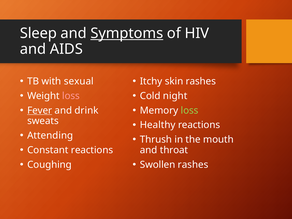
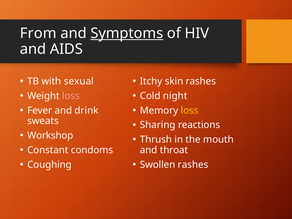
Sleep: Sleep -> From
Fever underline: present -> none
loss at (190, 110) colour: light green -> yellow
Healthy: Healthy -> Sharing
Attending: Attending -> Workshop
Constant reactions: reactions -> condoms
